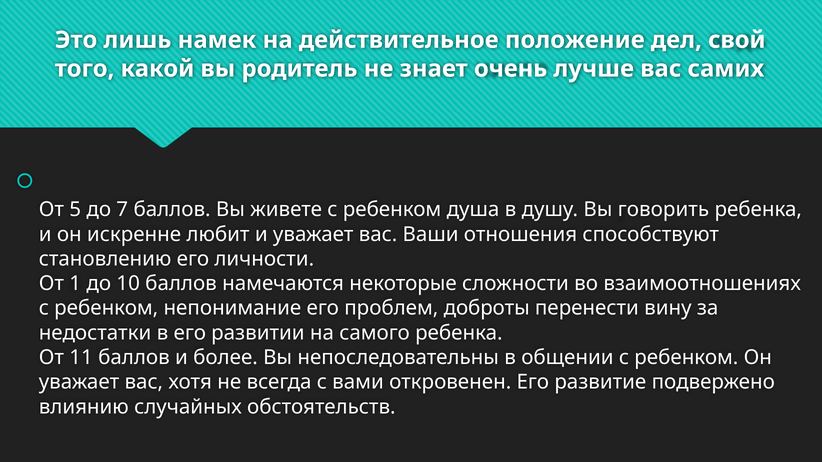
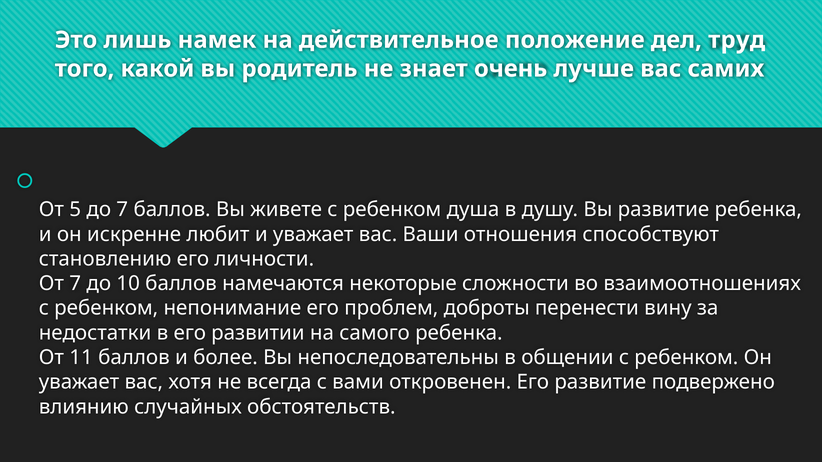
свой: свой -> труд
Вы говорить: говорить -> развитие
От 1: 1 -> 7
